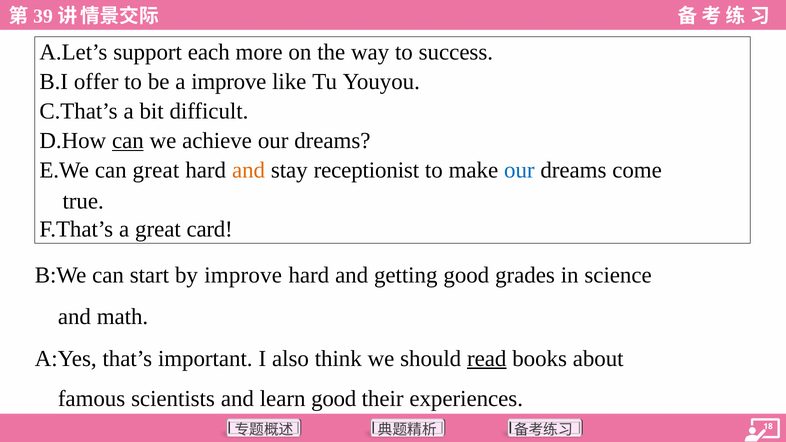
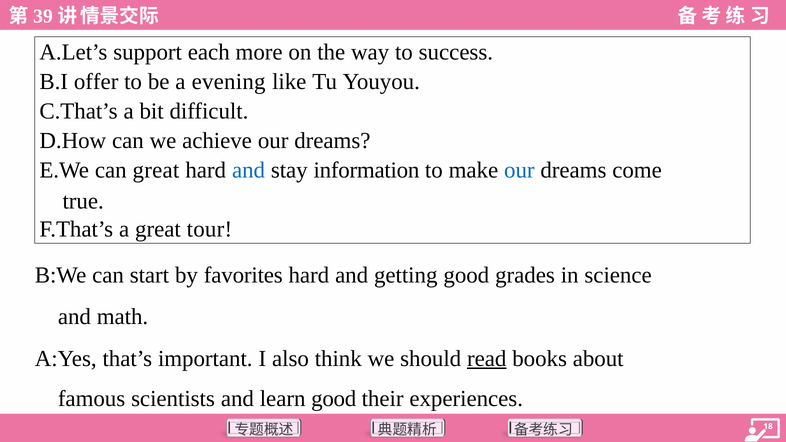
a improve: improve -> evening
can at (128, 141) underline: present -> none
and at (249, 170) colour: orange -> blue
receptionist: receptionist -> information
card: card -> tour
by improve: improve -> favorites
